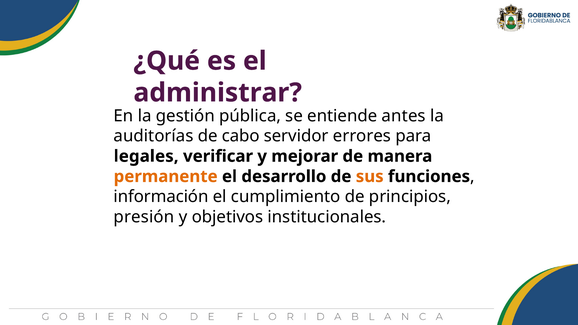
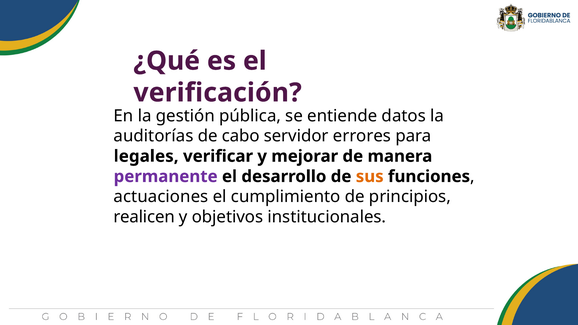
administrar: administrar -> verificación
antes: antes -> datos
permanente colour: orange -> purple
información: información -> actuaciones
presión: presión -> realicen
